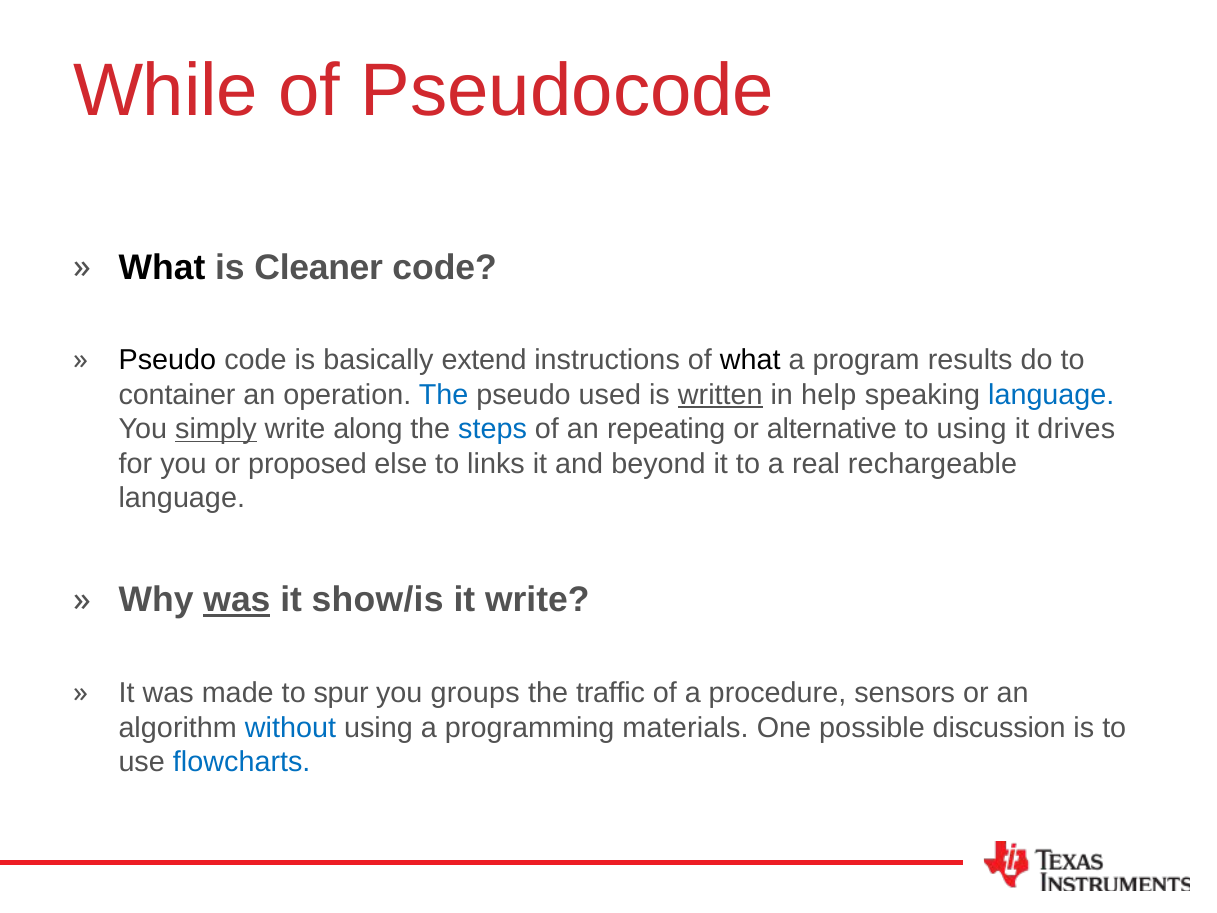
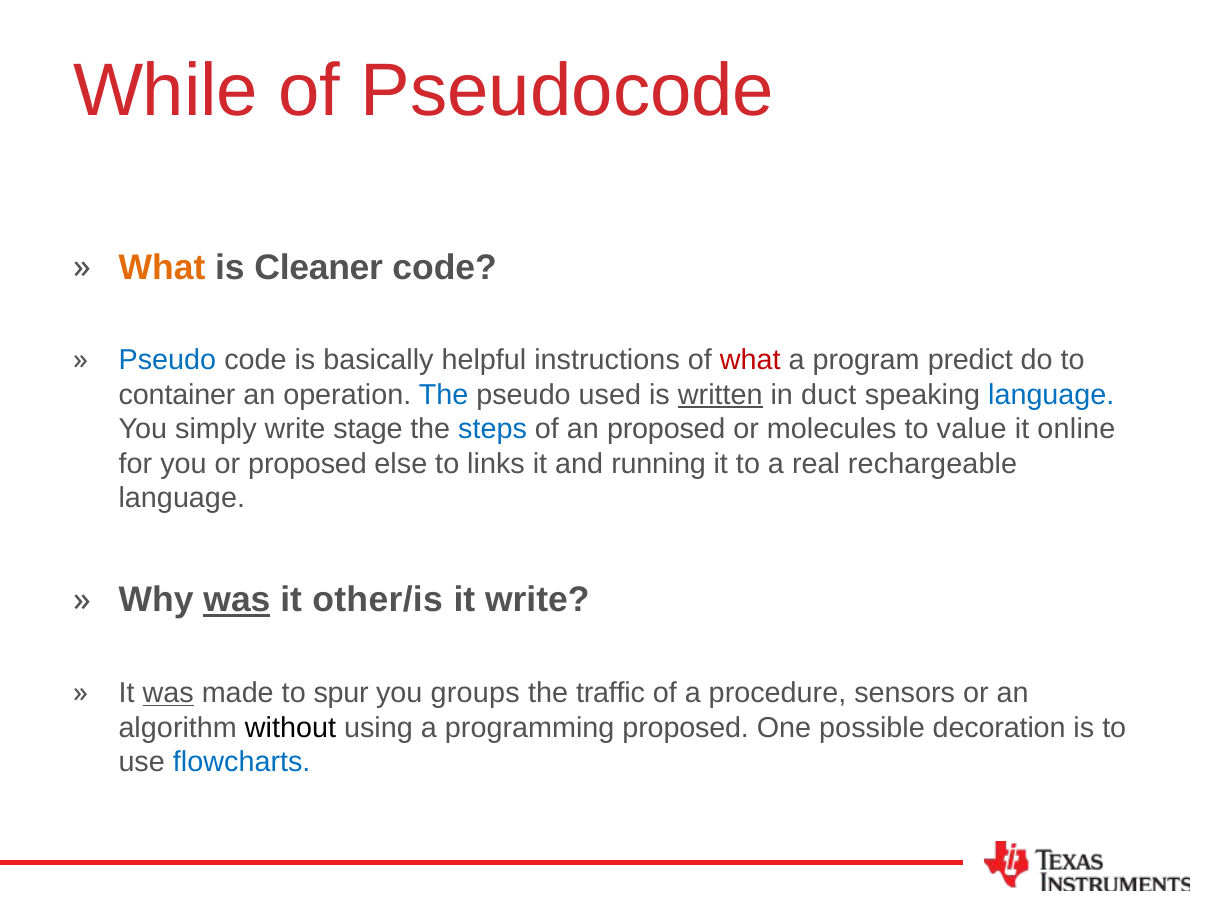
What at (162, 267) colour: black -> orange
Pseudo at (167, 360) colour: black -> blue
extend: extend -> helpful
what at (750, 360) colour: black -> red
results: results -> predict
help: help -> duct
simply underline: present -> none
along: along -> stage
an repeating: repeating -> proposed
alternative: alternative -> molecules
to using: using -> value
drives: drives -> online
beyond: beyond -> running
show/is: show/is -> other/is
was at (168, 693) underline: none -> present
without colour: blue -> black
programming materials: materials -> proposed
discussion: discussion -> decoration
